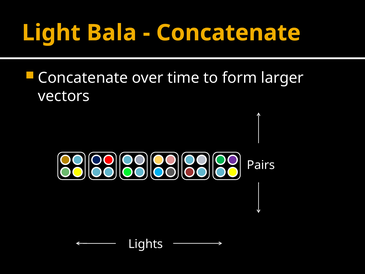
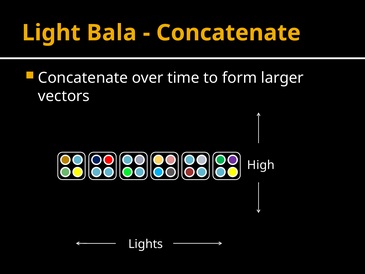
Pairs: Pairs -> High
